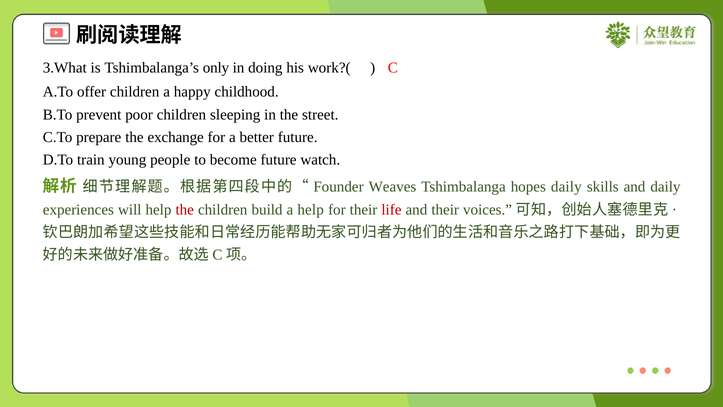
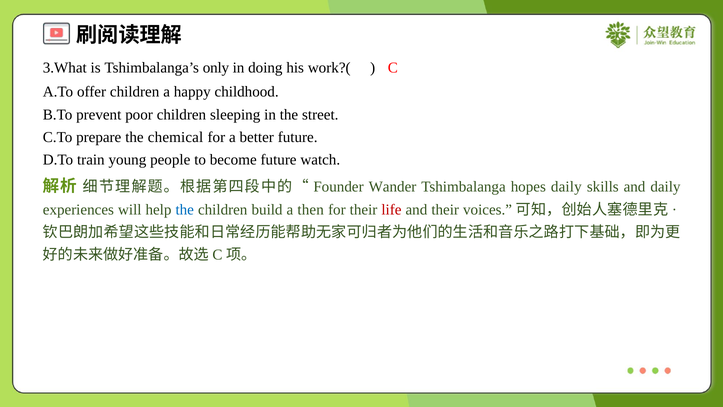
exchange: exchange -> chemical
Weaves: Weaves -> Wander
the at (185, 210) colour: red -> blue
a help: help -> then
